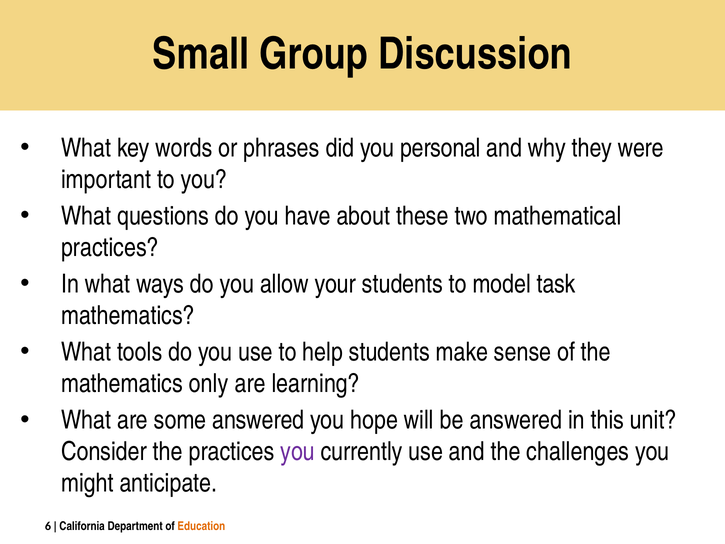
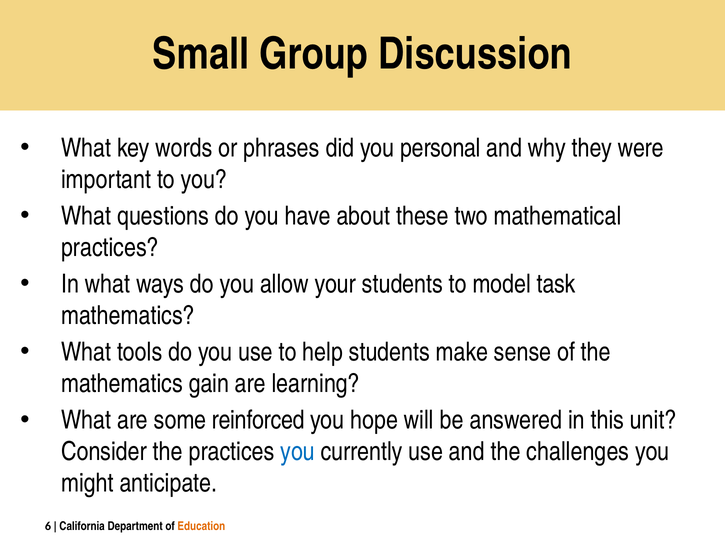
only: only -> gain
some answered: answered -> reinforced
you at (298, 452) colour: purple -> blue
